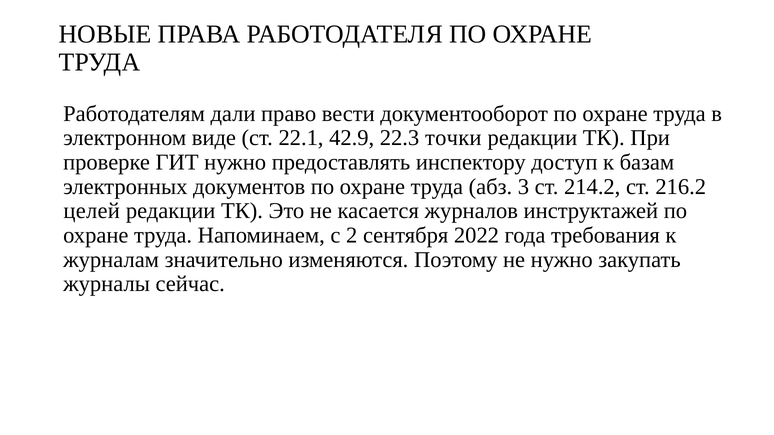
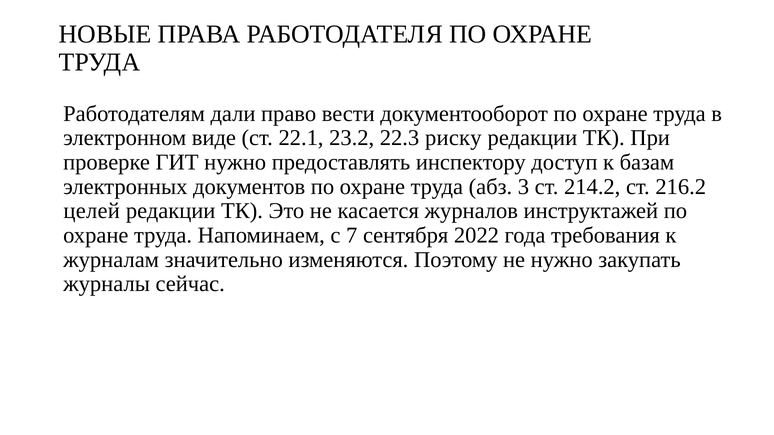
42.9: 42.9 -> 23.2
точки: точки -> риску
2: 2 -> 7
